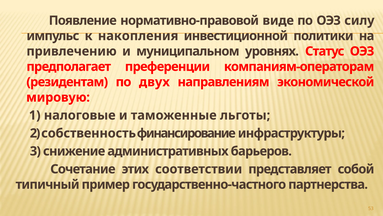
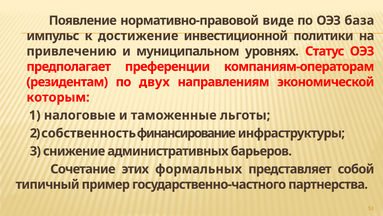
силу: силу -> база
накопления: накопления -> достижение
мировую: мировую -> которым
соответствии: соответствии -> формальных
